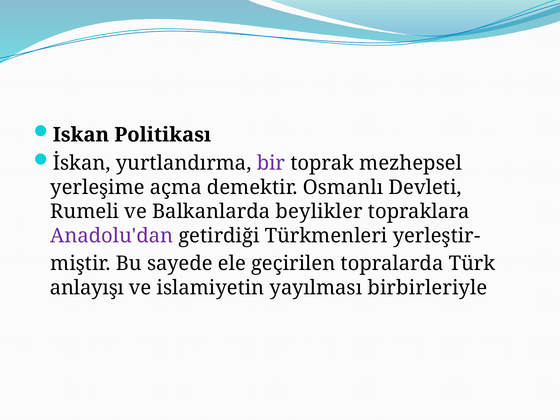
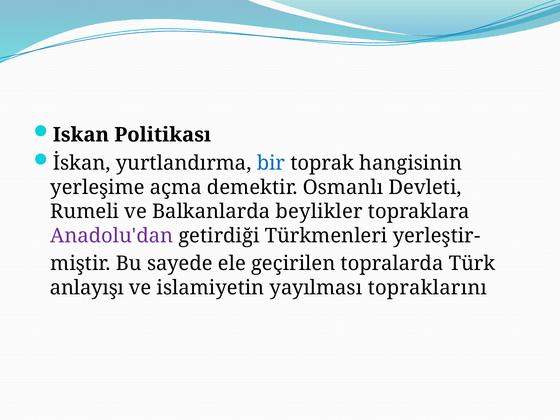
bir colour: purple -> blue
mezhepsel: mezhepsel -> hangisinin
birbirleriyle: birbirleriyle -> topraklarını
